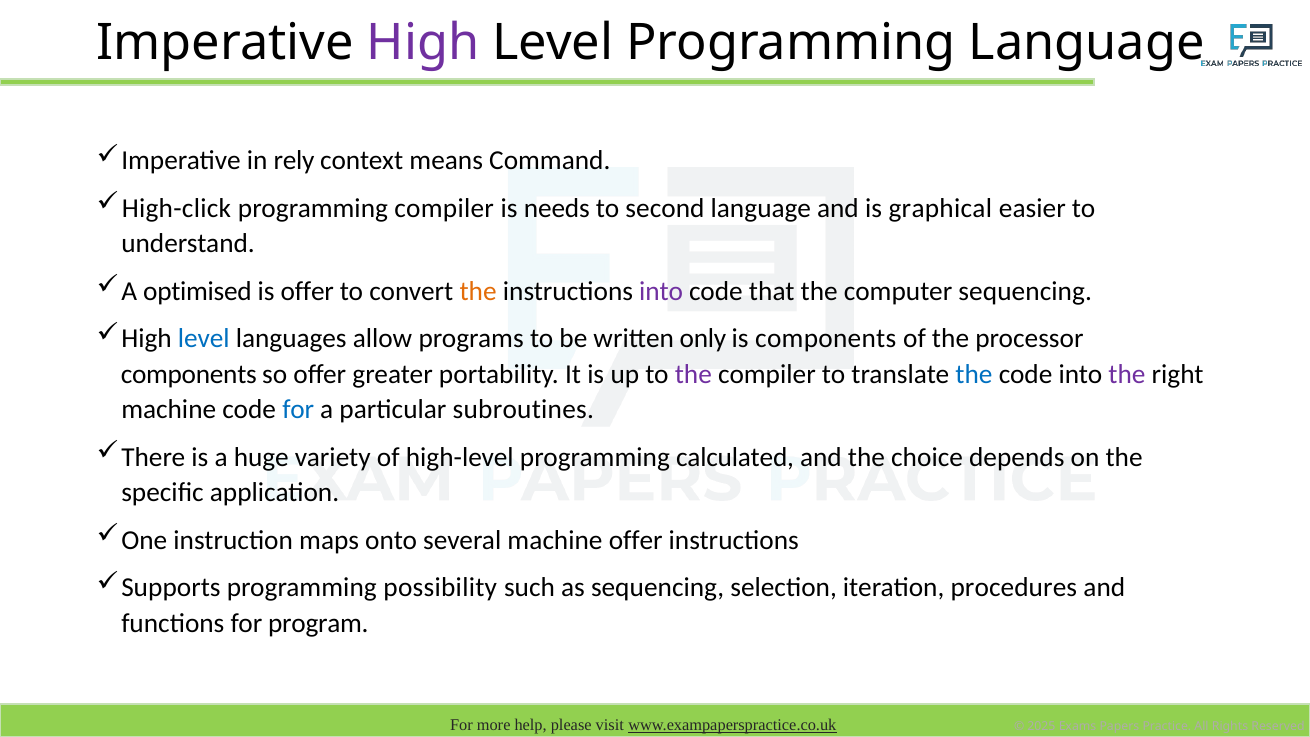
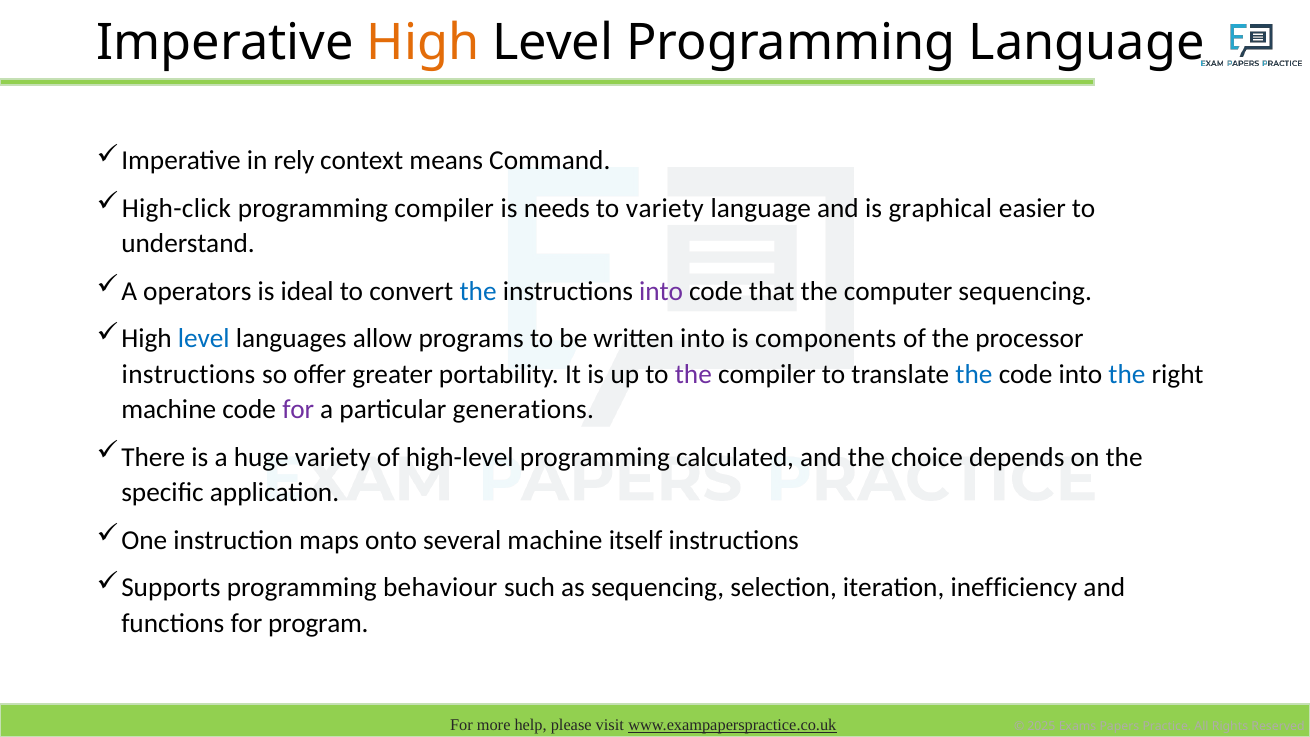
High at (423, 43) colour: purple -> orange
to second: second -> variety
optimised: optimised -> operators
is offer: offer -> ideal
the at (478, 291) colour: orange -> blue
written only: only -> into
components at (189, 374): components -> instructions
the at (1127, 374) colour: purple -> blue
for at (298, 409) colour: blue -> purple
subroutines: subroutines -> generations
machine offer: offer -> itself
possibility: possibility -> behaviour
procedures: procedures -> inefficiency
